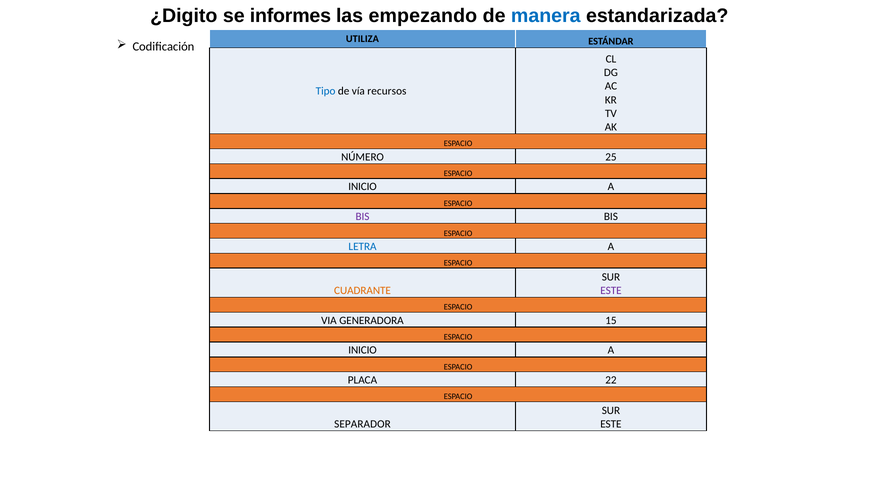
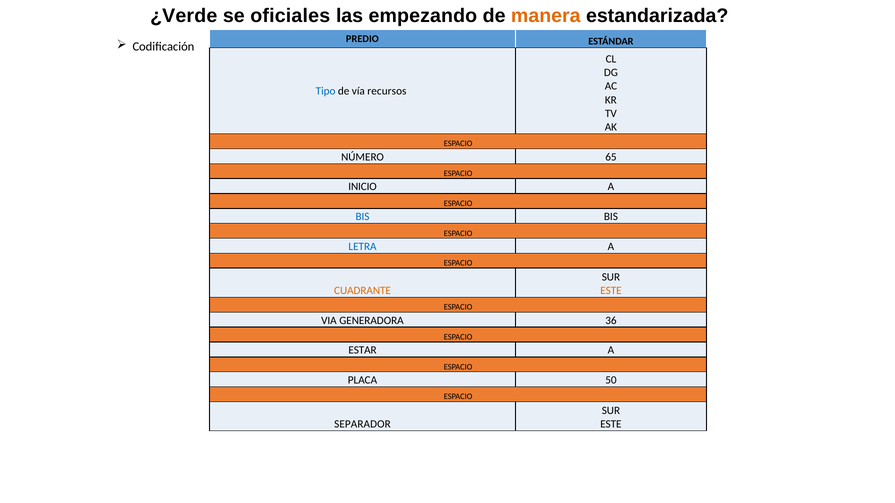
¿Digito: ¿Digito -> ¿Verde
informes: informes -> oficiales
manera colour: blue -> orange
UTILIZA: UTILIZA -> PREDIO
25: 25 -> 65
BIS at (363, 217) colour: purple -> blue
ESTE at (611, 291) colour: purple -> orange
15: 15 -> 36
INICIO at (363, 351): INICIO -> ESTAR
22: 22 -> 50
